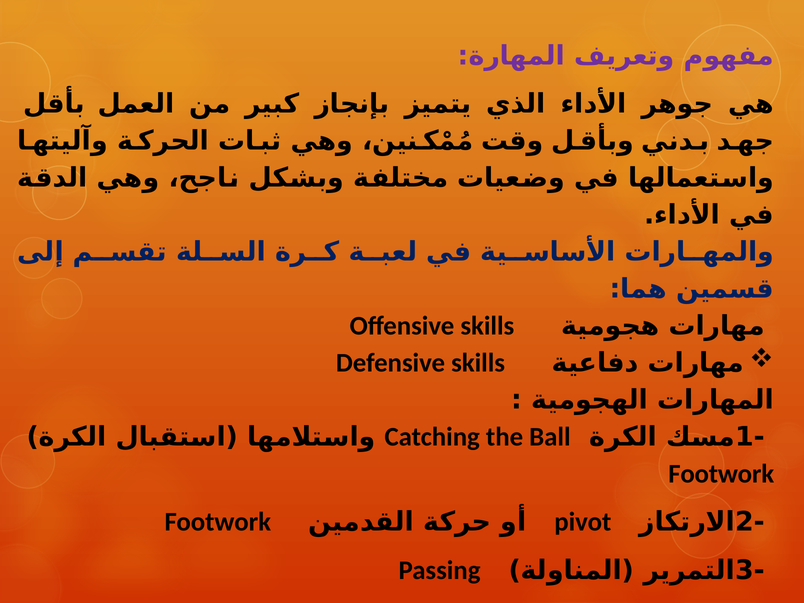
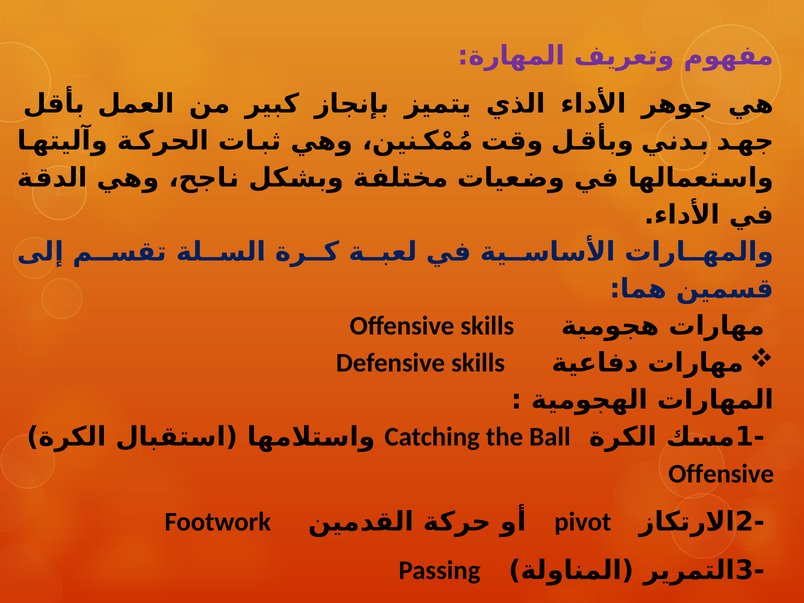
Footwork at (721, 474): Footwork -> Offensive
